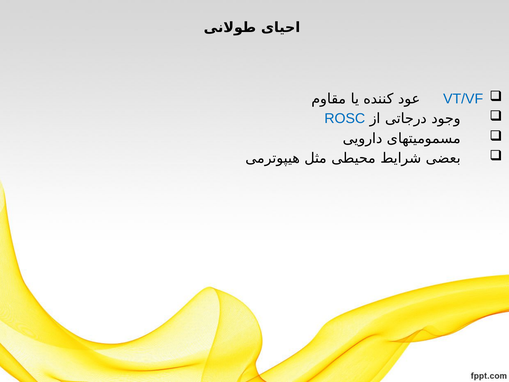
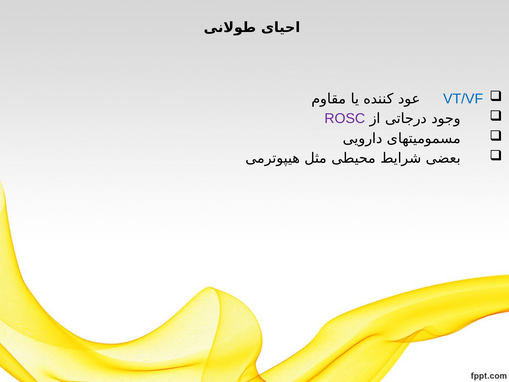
ROSC colour: blue -> purple
